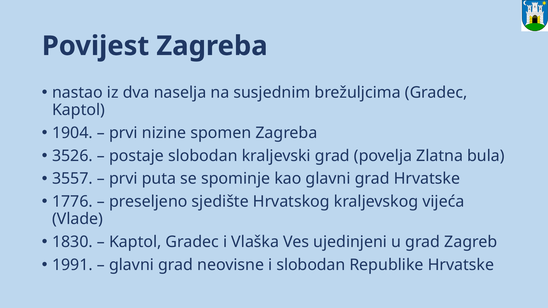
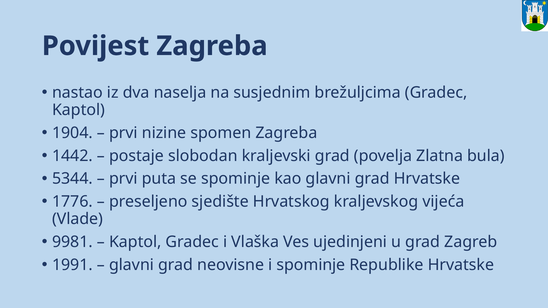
3526: 3526 -> 1442
3557: 3557 -> 5344
1830: 1830 -> 9981
i slobodan: slobodan -> spominje
